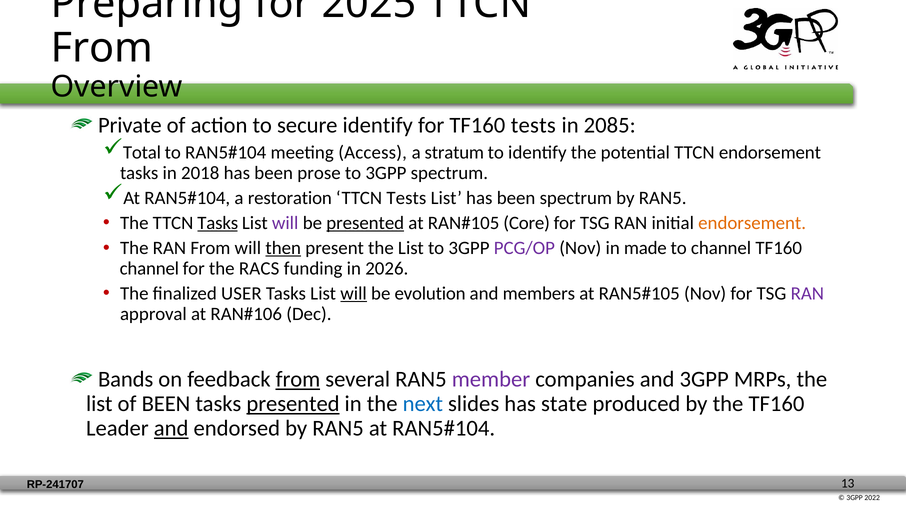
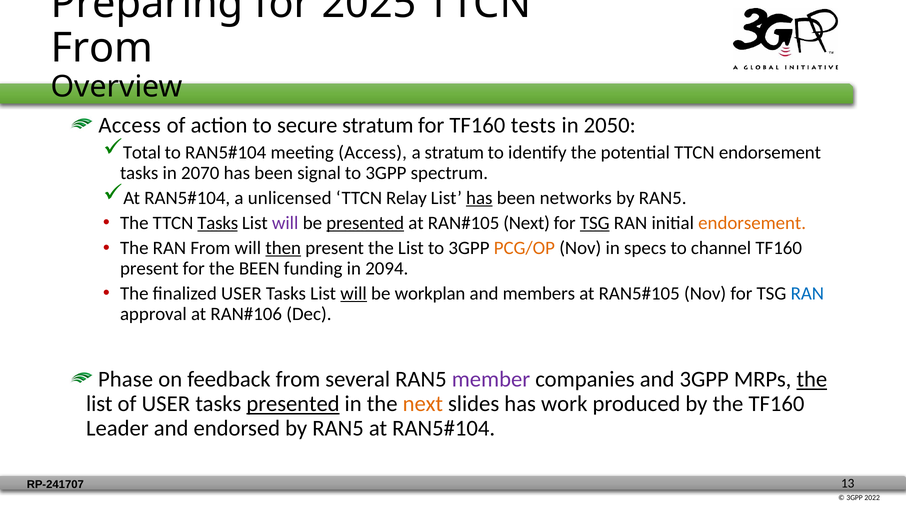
Private at (130, 126): Private -> Access
secure identify: identify -> stratum
2085: 2085 -> 2050
2018: 2018 -> 2070
prose: prose -> signal
restoration: restoration -> unlicensed
TTCN Tests: Tests -> Relay
has at (479, 198) underline: none -> present
been spectrum: spectrum -> networks
Core at (527, 223): Core -> Next
TSG at (595, 223) underline: none -> present
PCG/OP colour: purple -> orange
made: made -> specs
channel at (149, 269): channel -> present
the RACS: RACS -> BEEN
2026: 2026 -> 2094
evolution: evolution -> workplan
RAN at (807, 294) colour: purple -> blue
Bands: Bands -> Phase
from at (298, 380) underline: present -> none
the at (812, 380) underline: none -> present
of BEEN: BEEN -> USER
next at (423, 404) colour: blue -> orange
state: state -> work
and at (171, 429) underline: present -> none
